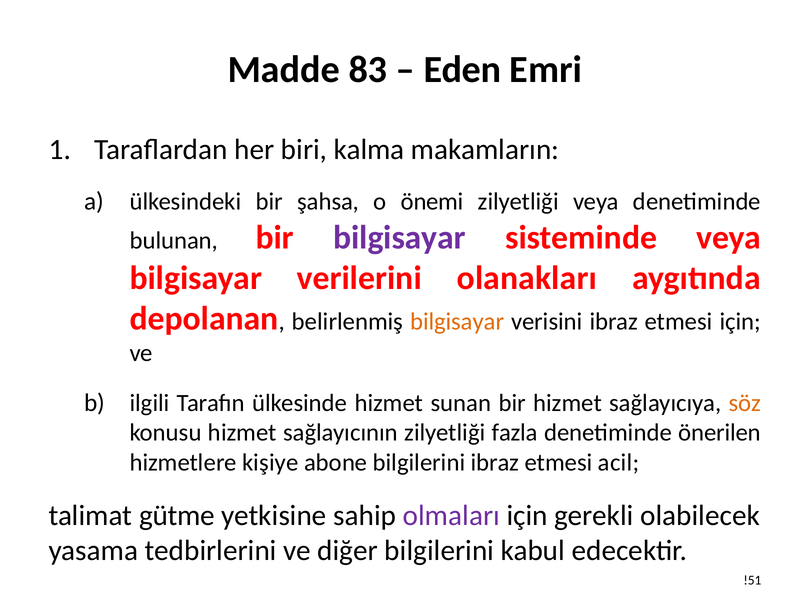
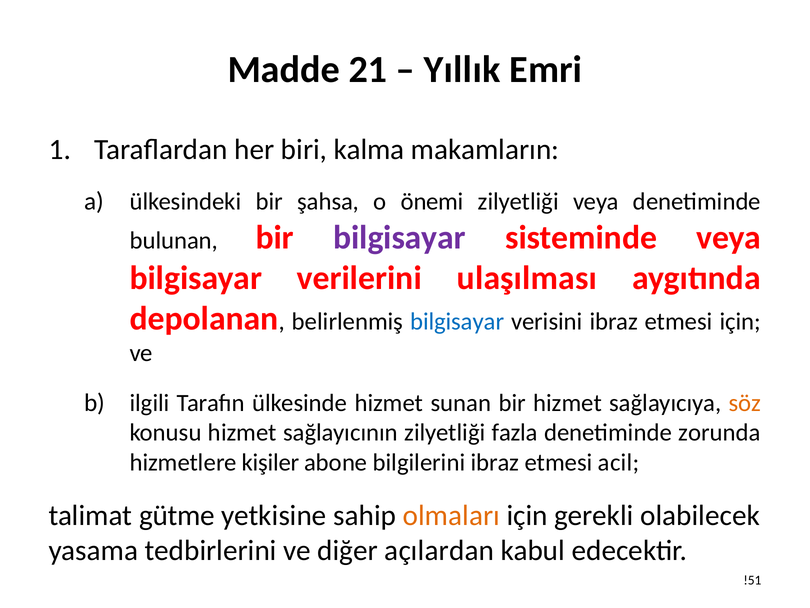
83: 83 -> 21
Eden: Eden -> Yıllık
olanakları: olanakları -> ulaşılması
bilgisayar at (457, 321) colour: orange -> blue
önerilen: önerilen -> zorunda
kişiye: kişiye -> kişiler
olmaları colour: purple -> orange
diğer bilgilerini: bilgilerini -> açılardan
